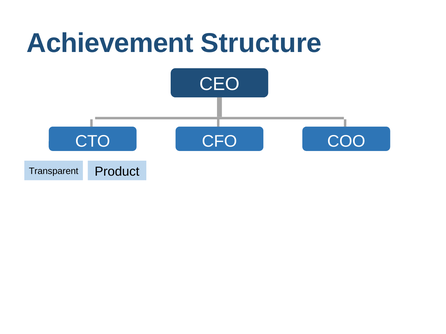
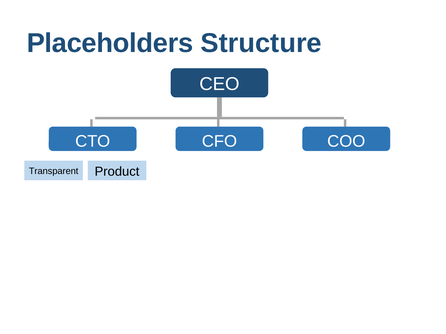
Achievement: Achievement -> Placeholders
